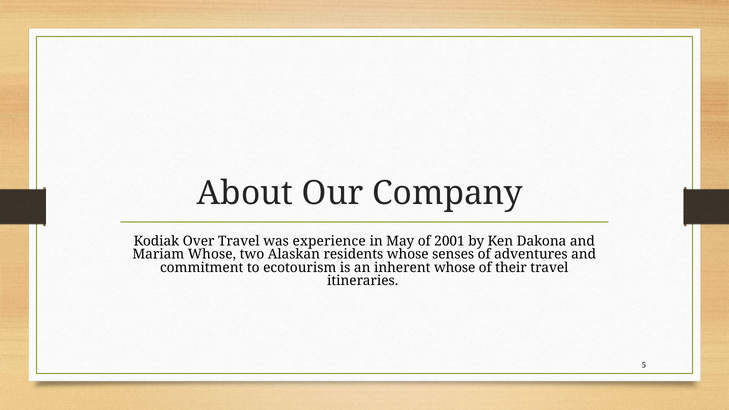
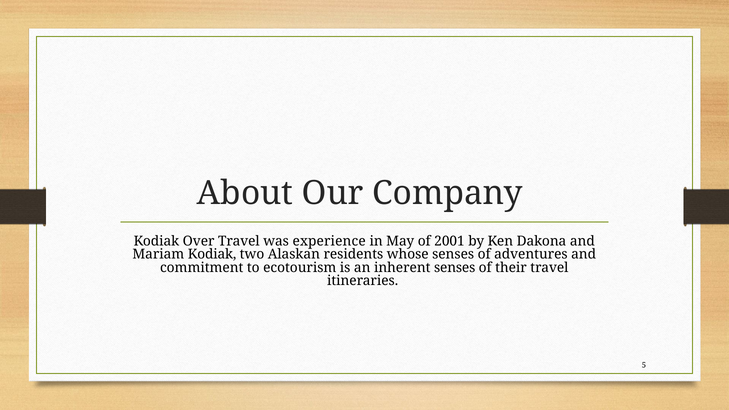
Mariam Whose: Whose -> Kodiak
inherent whose: whose -> senses
